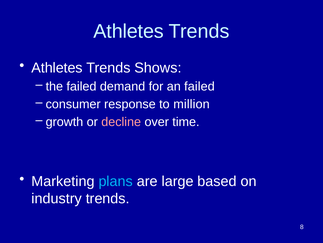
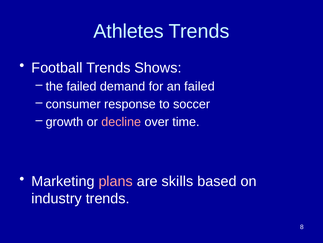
Athletes at (57, 68): Athletes -> Football
million: million -> soccer
plans colour: light blue -> pink
large: large -> skills
